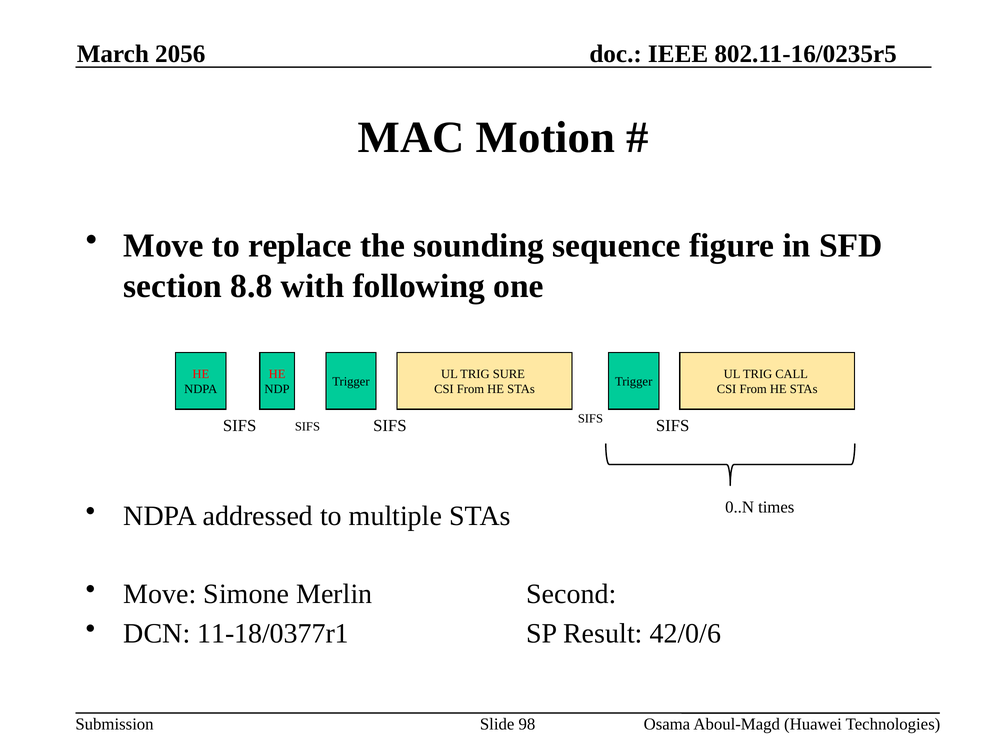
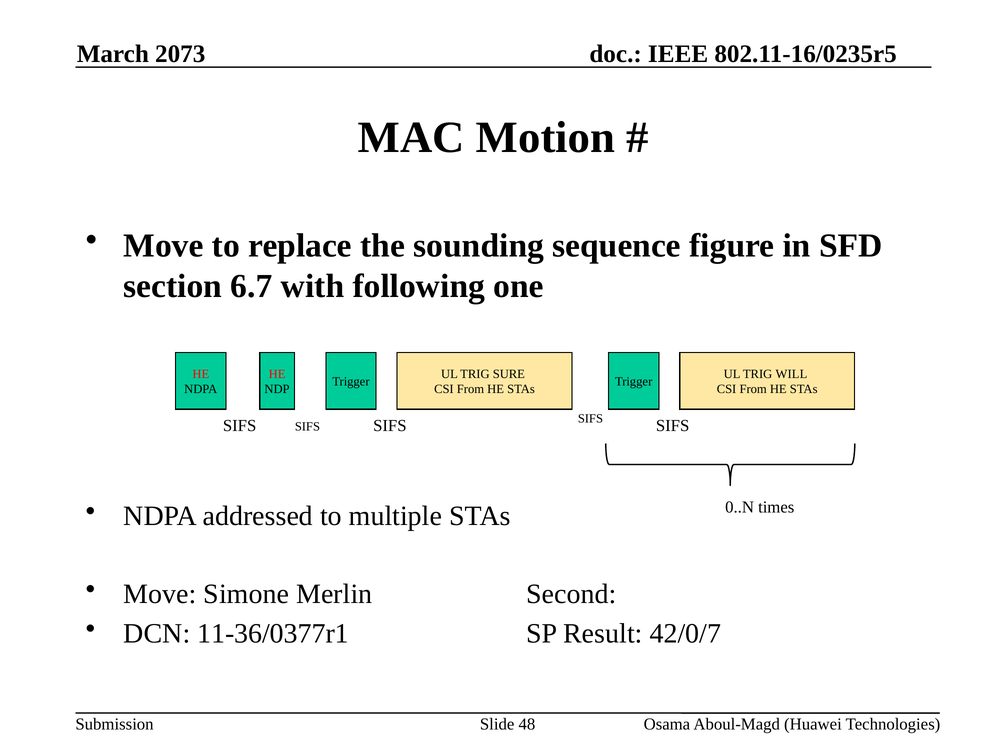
2056: 2056 -> 2073
8.8: 8.8 -> 6.7
CALL: CALL -> WILL
11-18/0377r1: 11-18/0377r1 -> 11-36/0377r1
42/0/6: 42/0/6 -> 42/0/7
98: 98 -> 48
